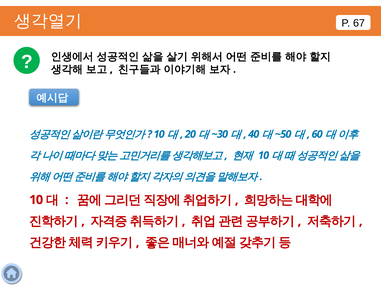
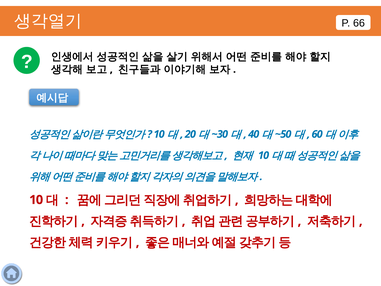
67: 67 -> 66
